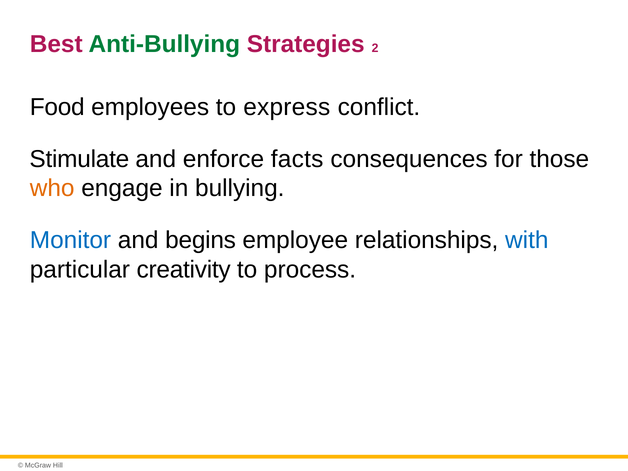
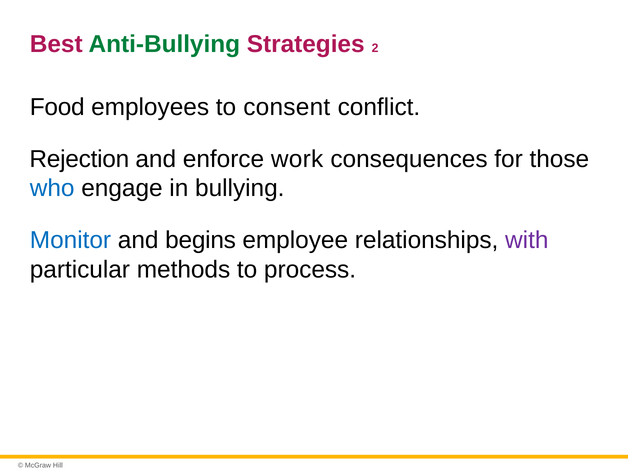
express: express -> consent
Stimulate: Stimulate -> Rejection
facts: facts -> work
who colour: orange -> blue
with colour: blue -> purple
creativity: creativity -> methods
